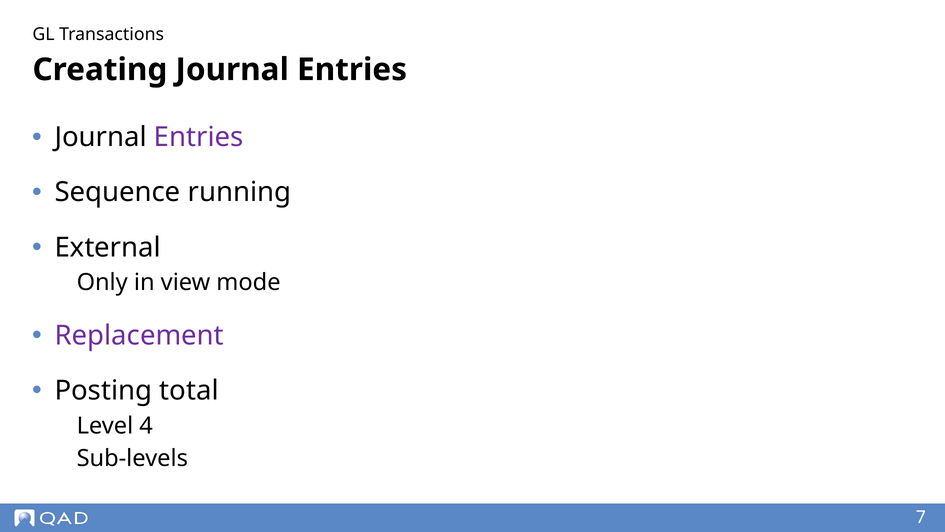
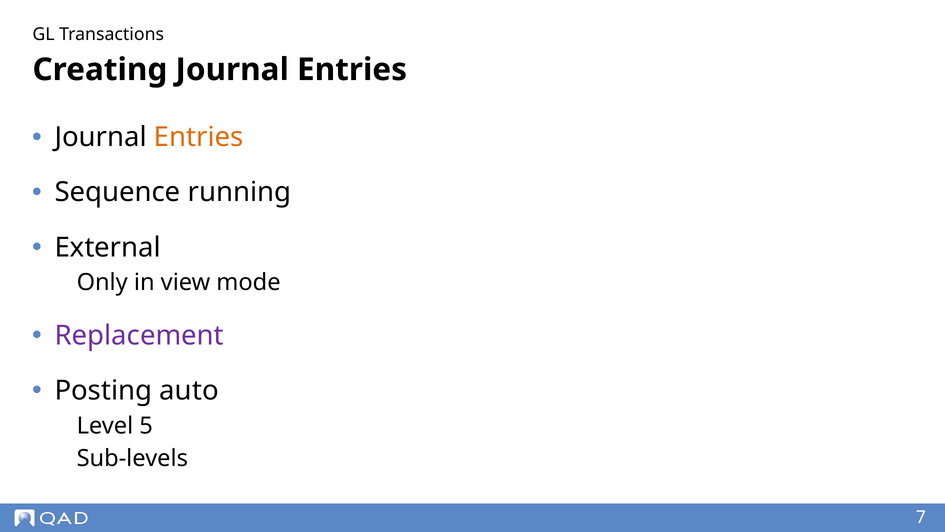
Entries at (199, 137) colour: purple -> orange
total: total -> auto
4: 4 -> 5
